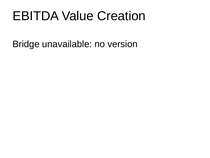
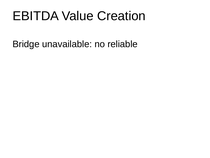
version: version -> reliable
